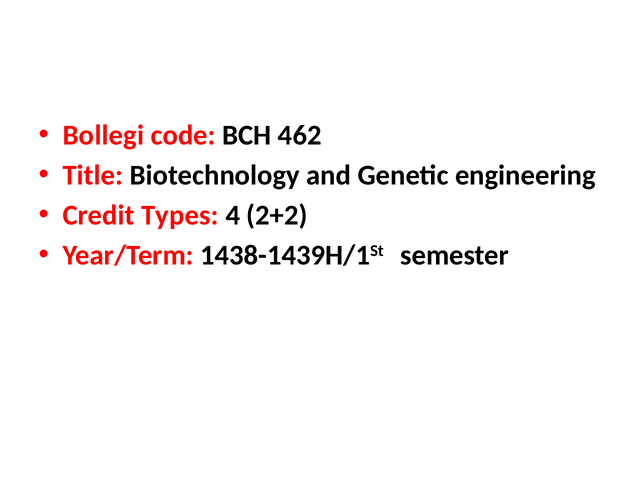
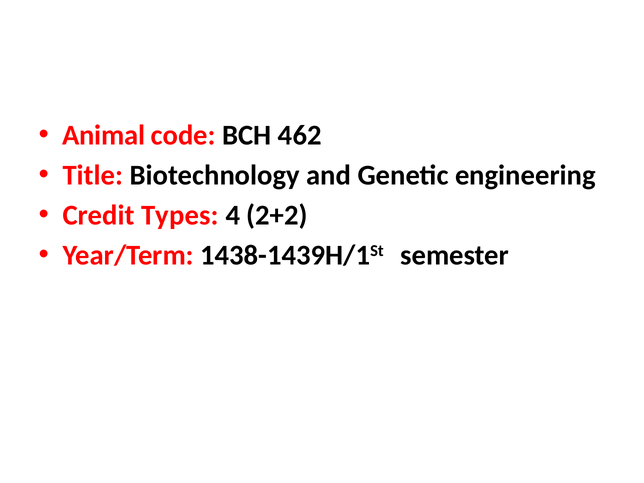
Bollegi: Bollegi -> Animal
